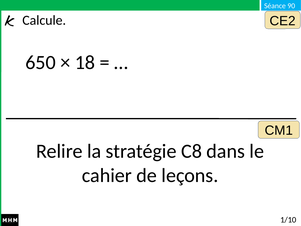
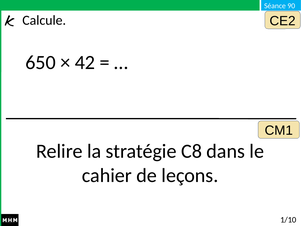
18: 18 -> 42
